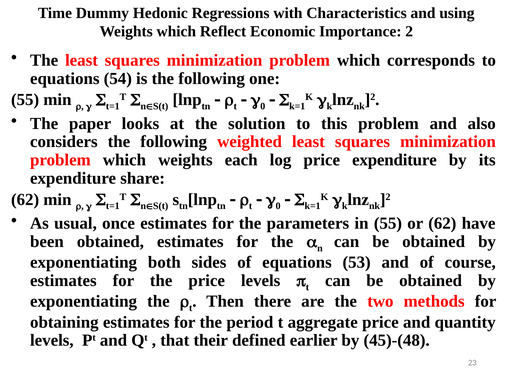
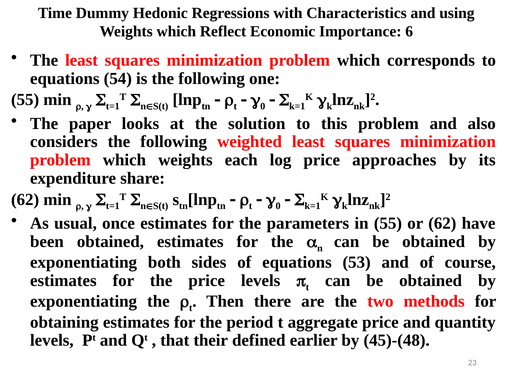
2: 2 -> 6
price expenditure: expenditure -> approaches
